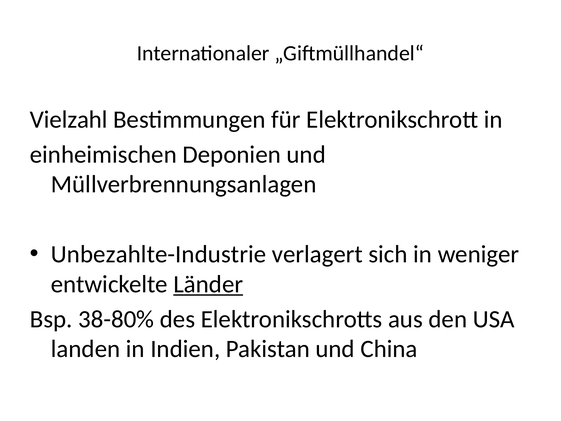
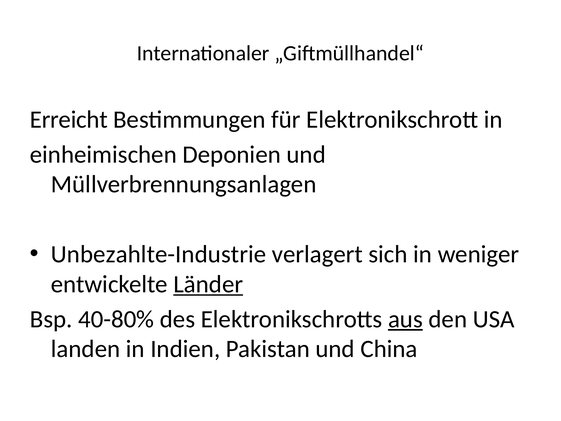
Vielzahl: Vielzahl -> Erreicht
38-80%: 38-80% -> 40-80%
aus underline: none -> present
